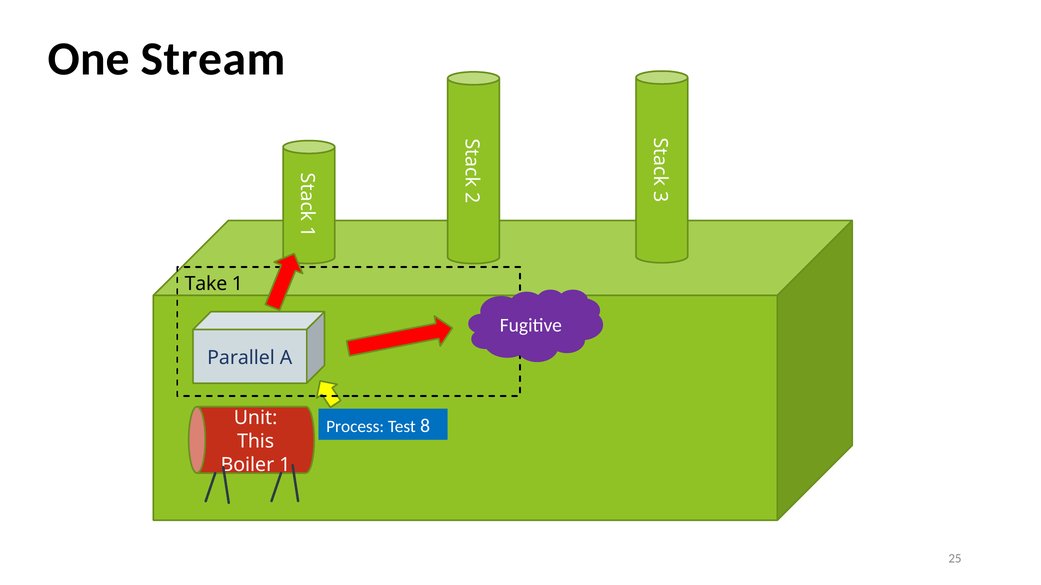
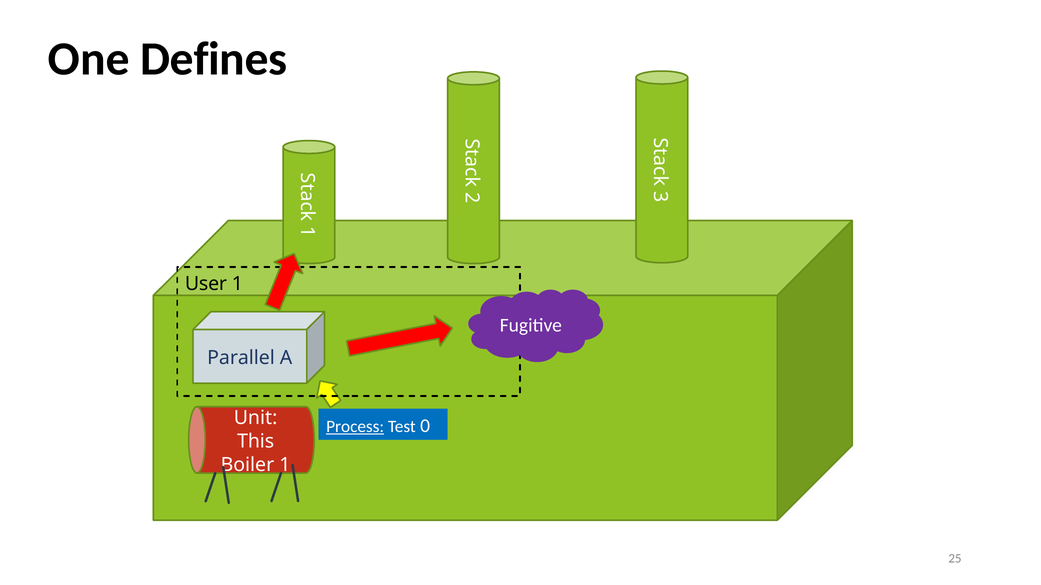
Stream: Stream -> Defines
Take: Take -> User
Process underline: none -> present
8: 8 -> 0
